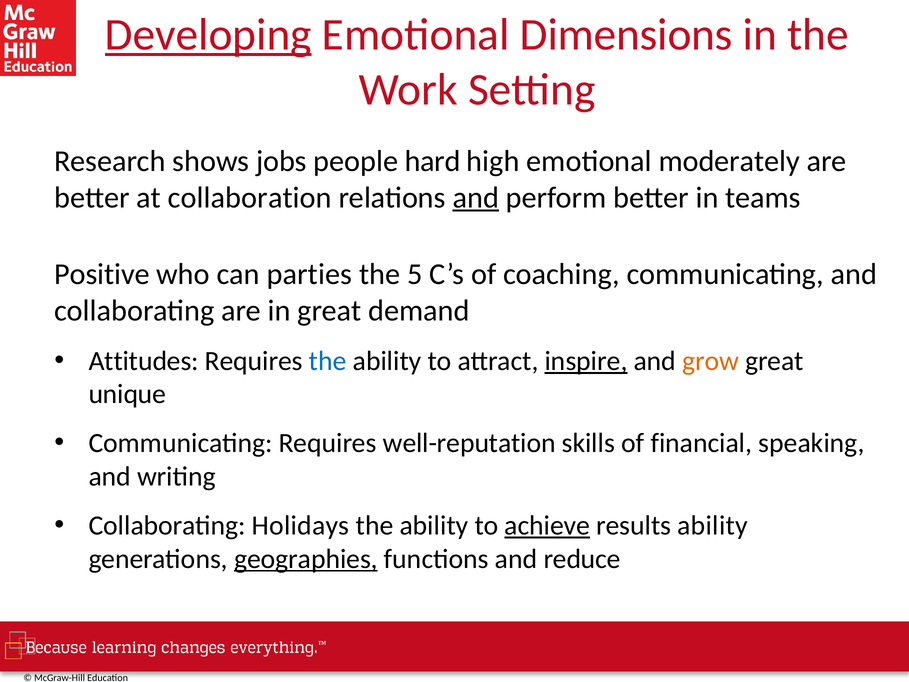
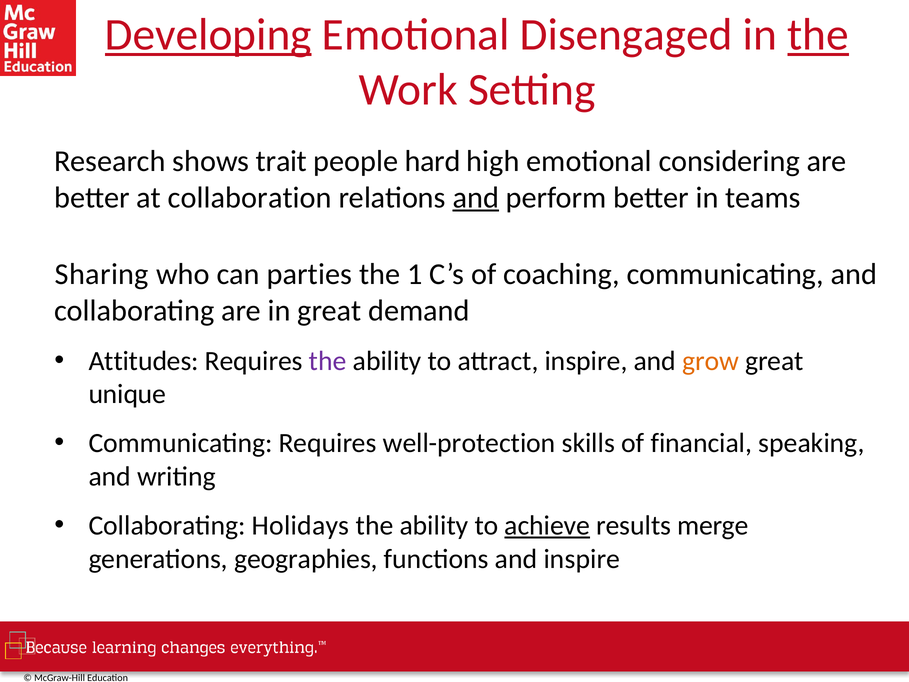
Dimensions: Dimensions -> Disengaged
the at (818, 35) underline: none -> present
jobs: jobs -> trait
moderately: moderately -> considering
Positive: Positive -> Sharing
5: 5 -> 1
the at (328, 361) colour: blue -> purple
inspire at (586, 361) underline: present -> none
well-reputation: well-reputation -> well-protection
results ability: ability -> merge
geographies underline: present -> none
and reduce: reduce -> inspire
